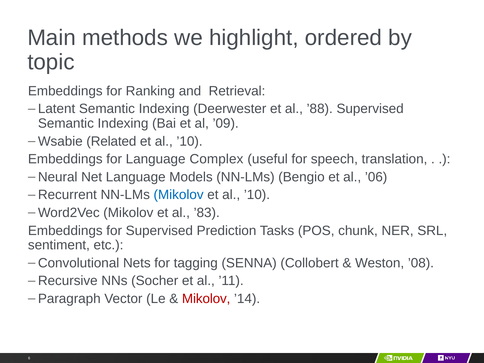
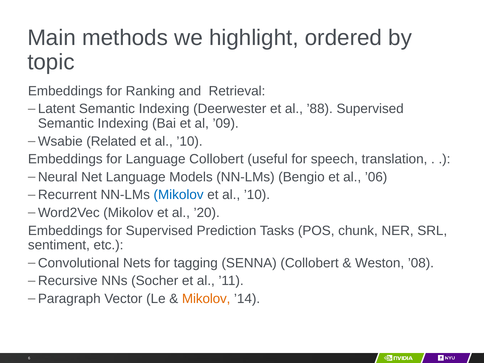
Language Complex: Complex -> Collobert
’83: ’83 -> ’20
Mikolov at (206, 299) colour: red -> orange
